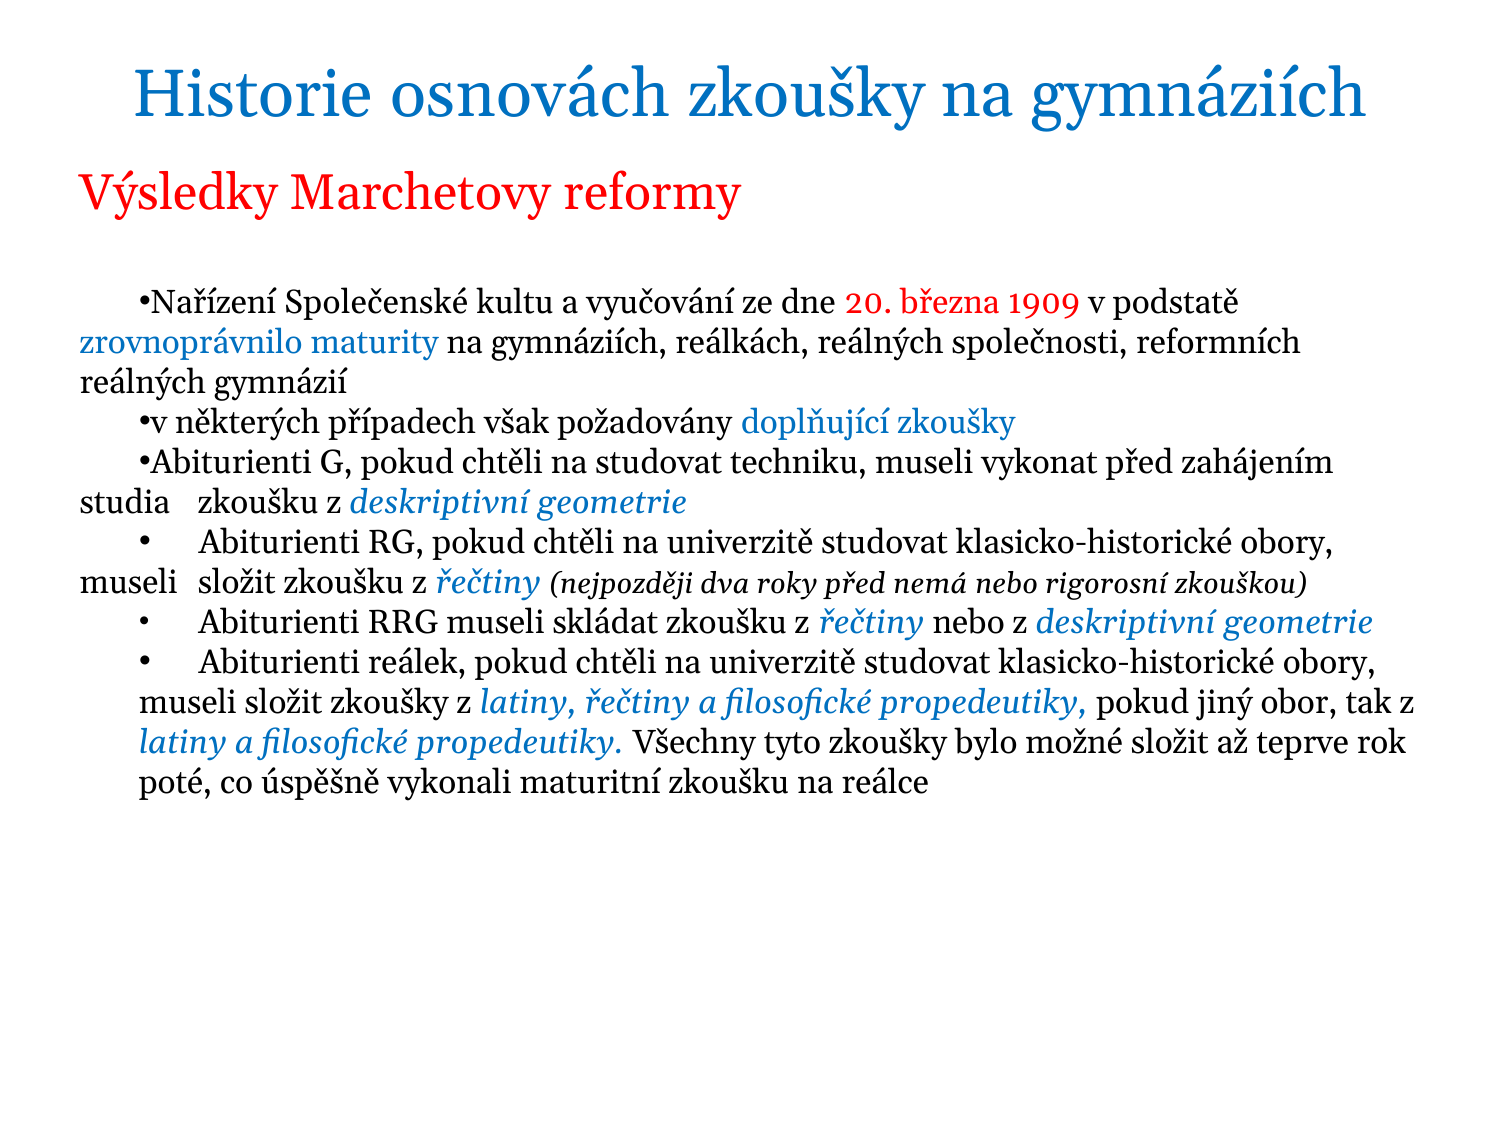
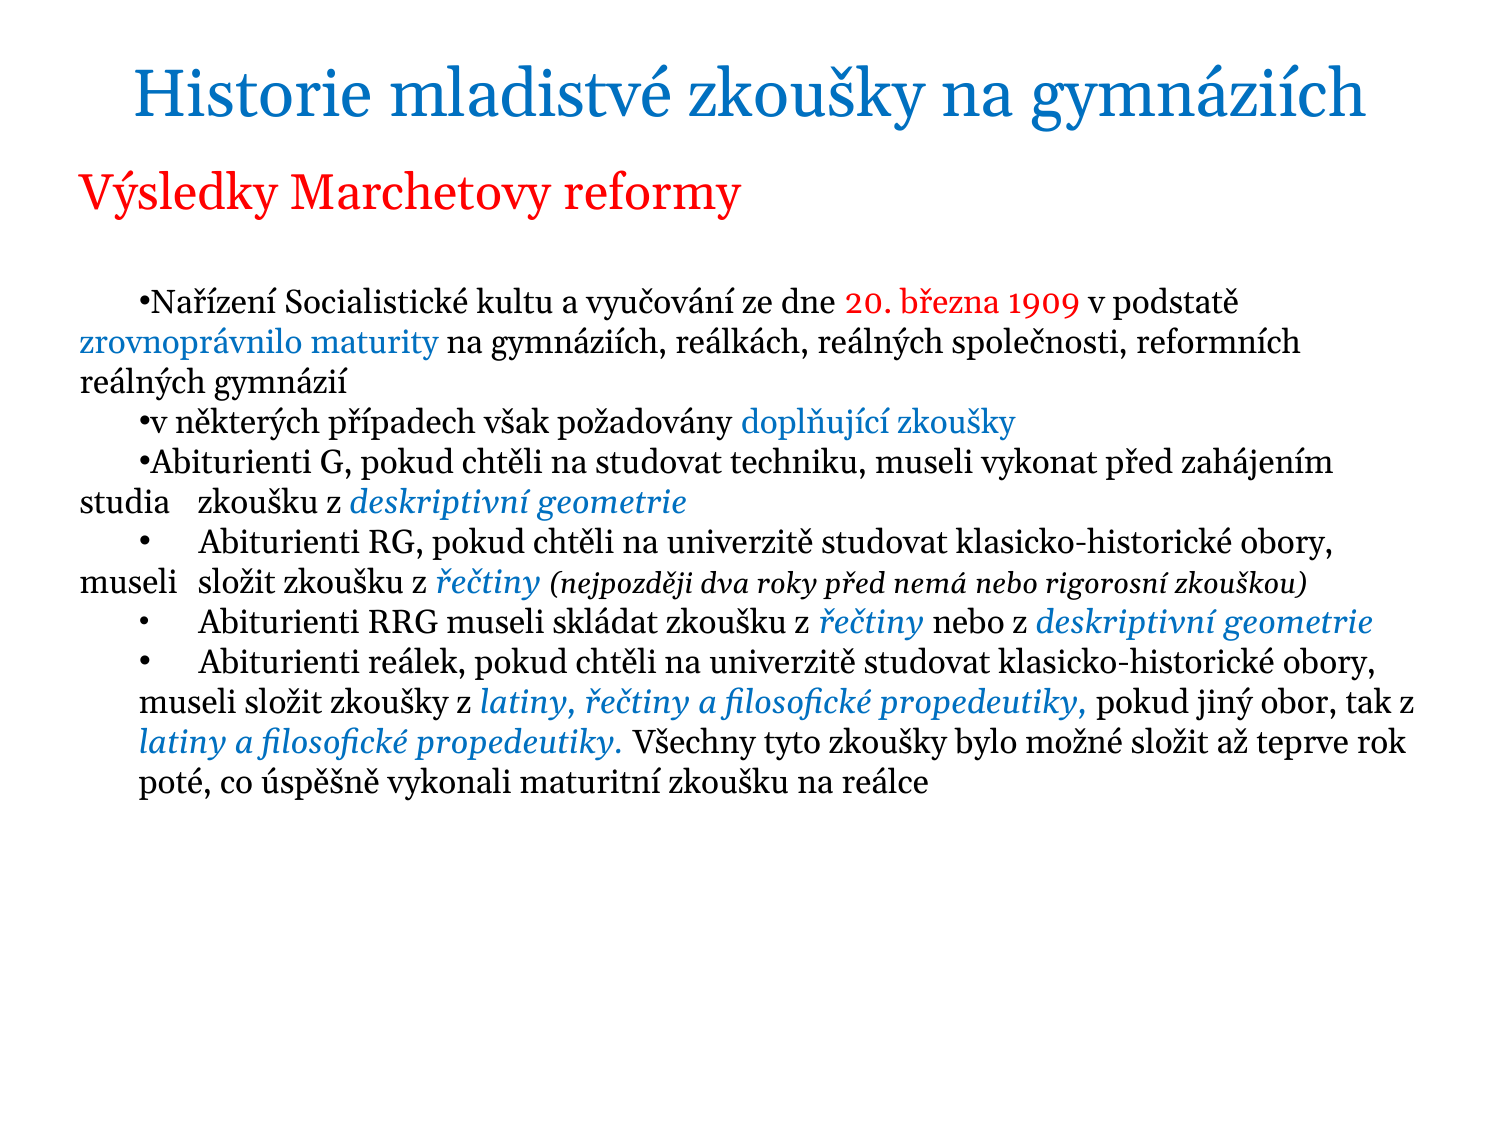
osnovách: osnovách -> mladistvé
Společenské: Společenské -> Socialistické
